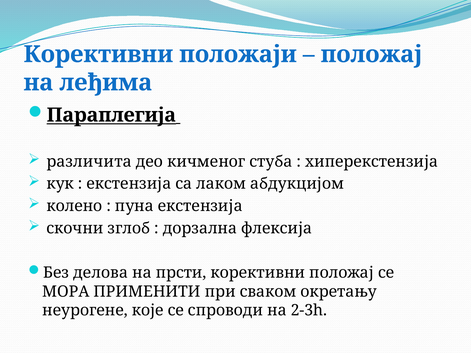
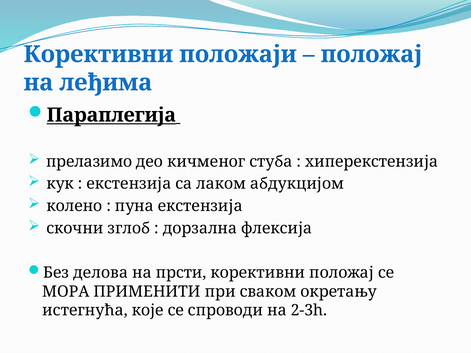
различита: различита -> прелазимо
неурогене: неурогене -> истегнућа
